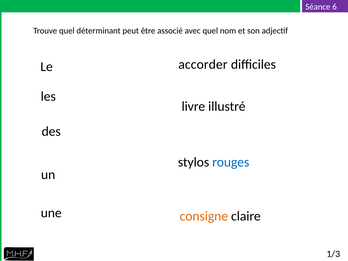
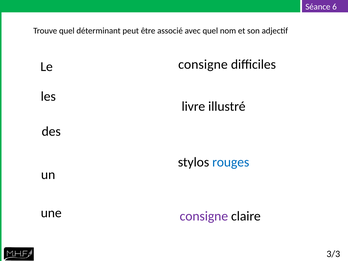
accorder at (203, 64): accorder -> consigne
consigne at (204, 216) colour: orange -> purple
1/3: 1/3 -> 3/3
